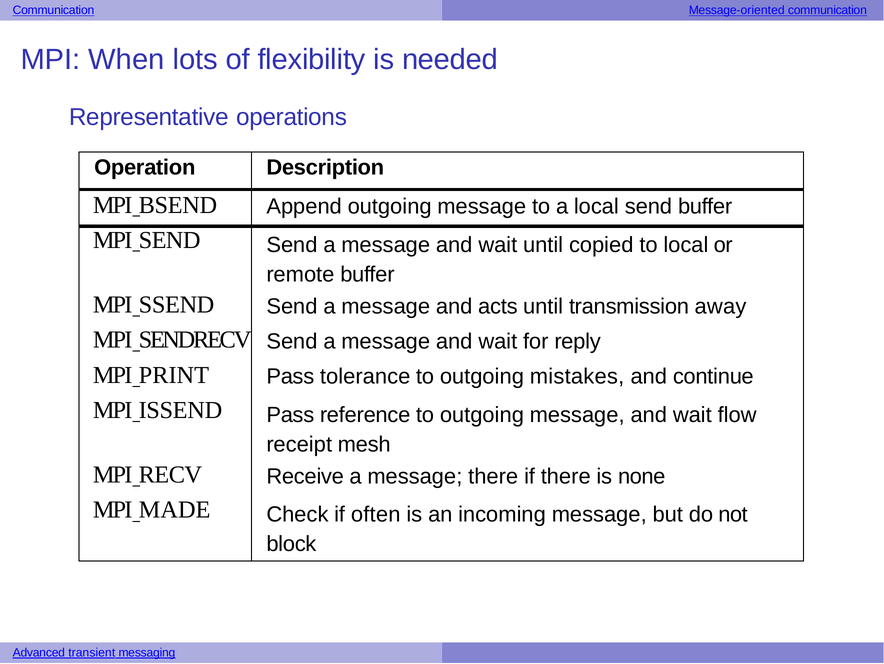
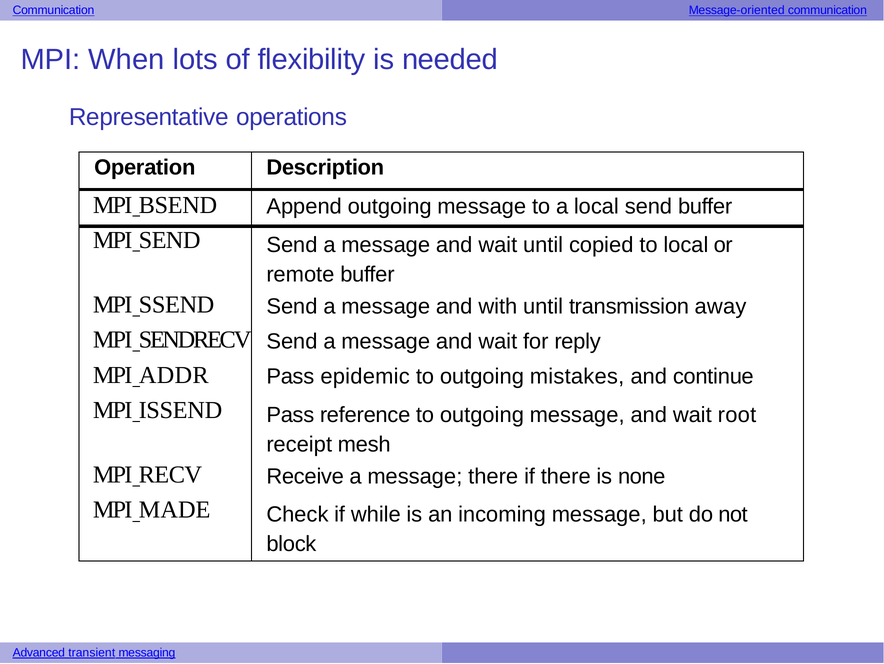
acts: acts -> with
PRINT: PRINT -> ADDR
tolerance: tolerance -> epidemic
flow: flow -> root
often: often -> while
